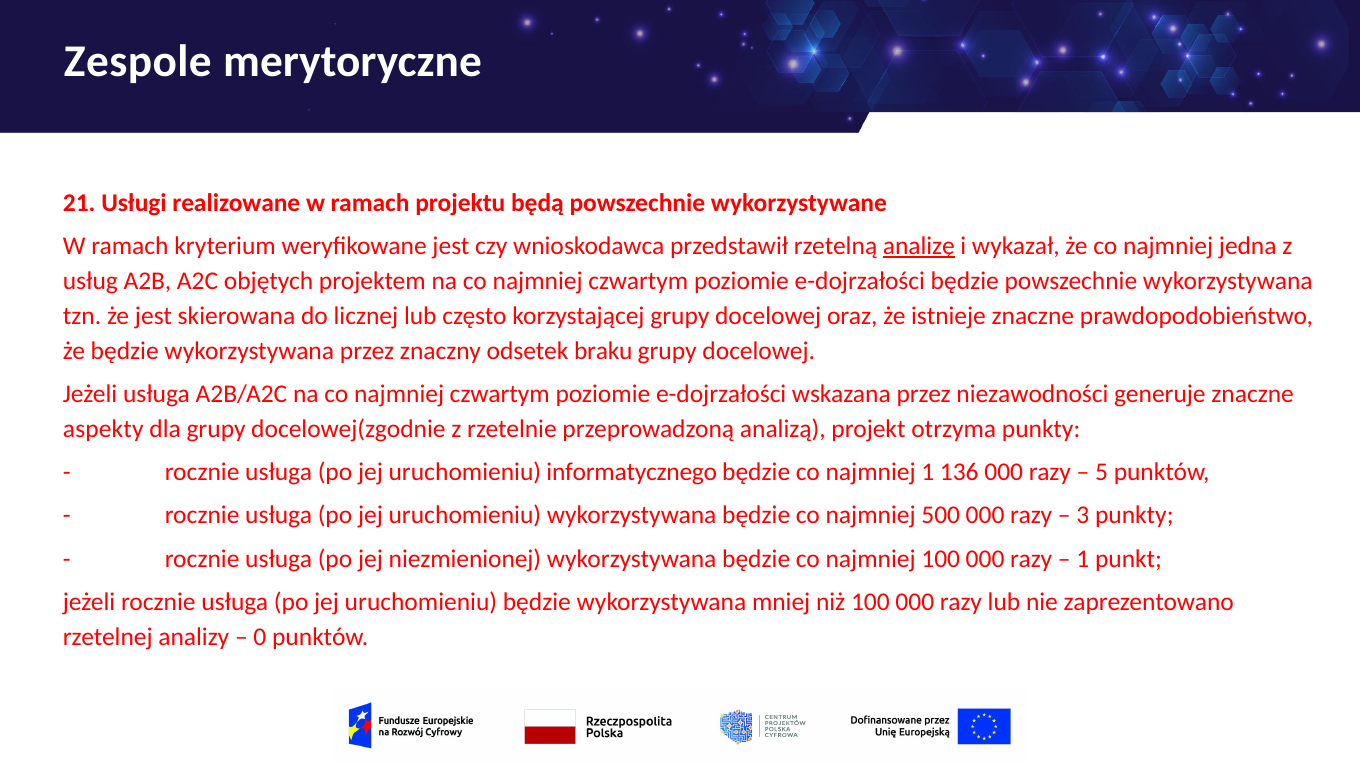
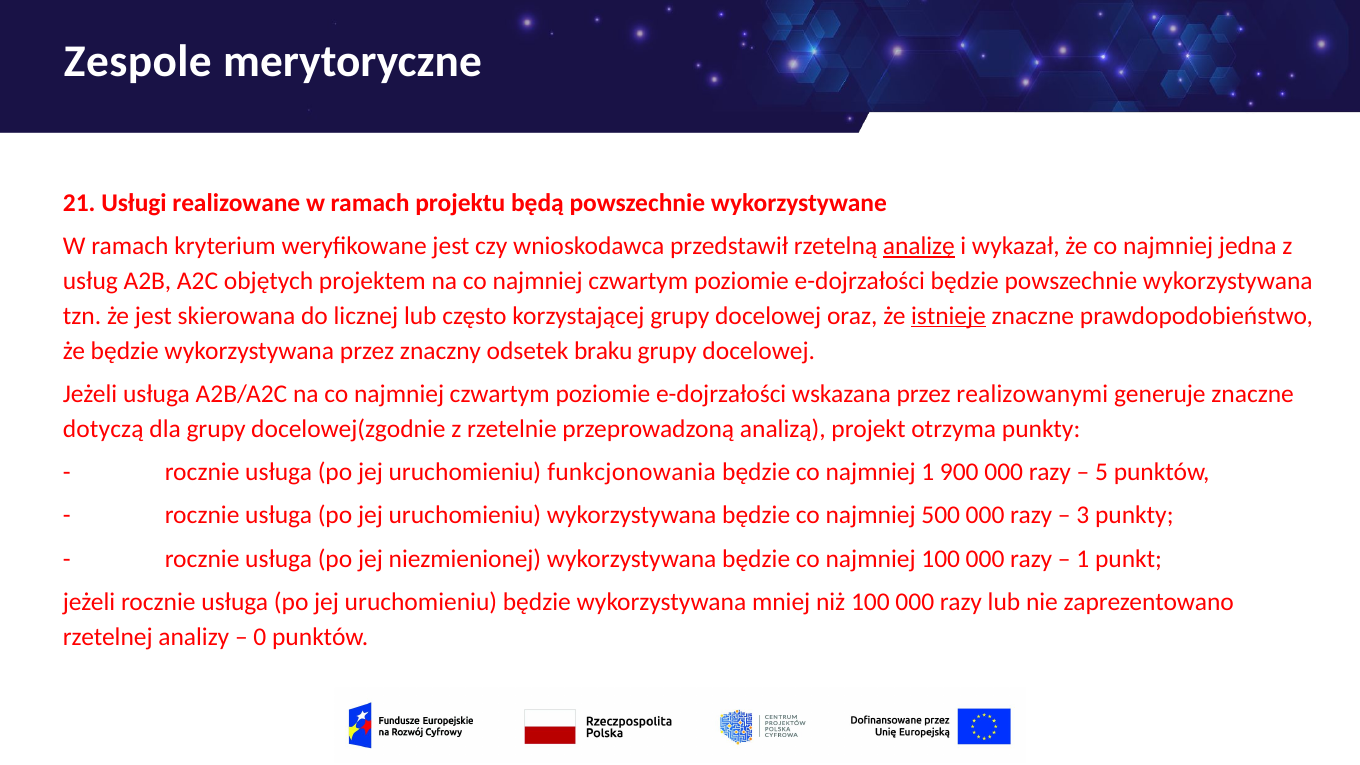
istnieje underline: none -> present
niezawodności: niezawodności -> realizowanymi
aspekty: aspekty -> dotyczą
informatycznego: informatycznego -> funkcjonowania
136: 136 -> 900
